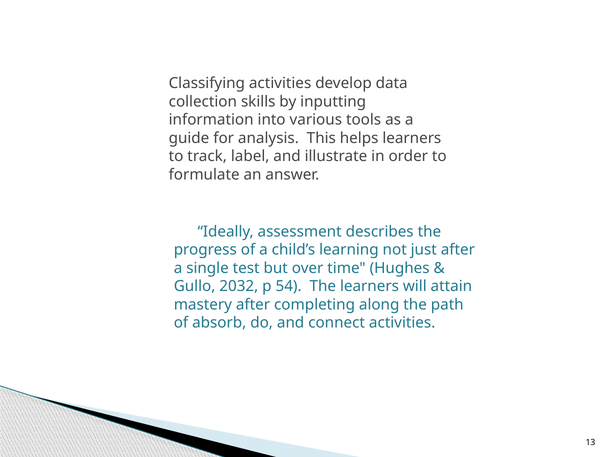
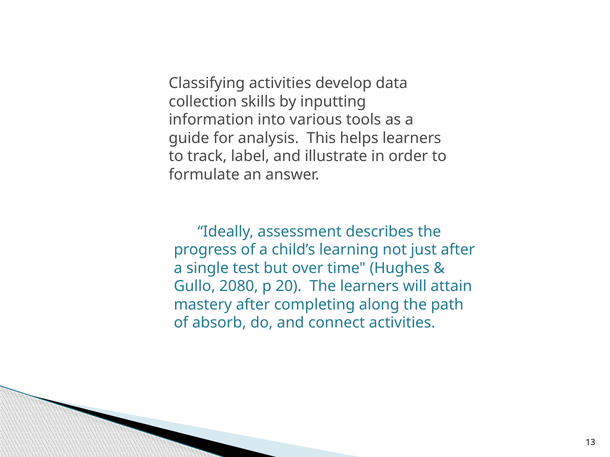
2032: 2032 -> 2080
54: 54 -> 20
